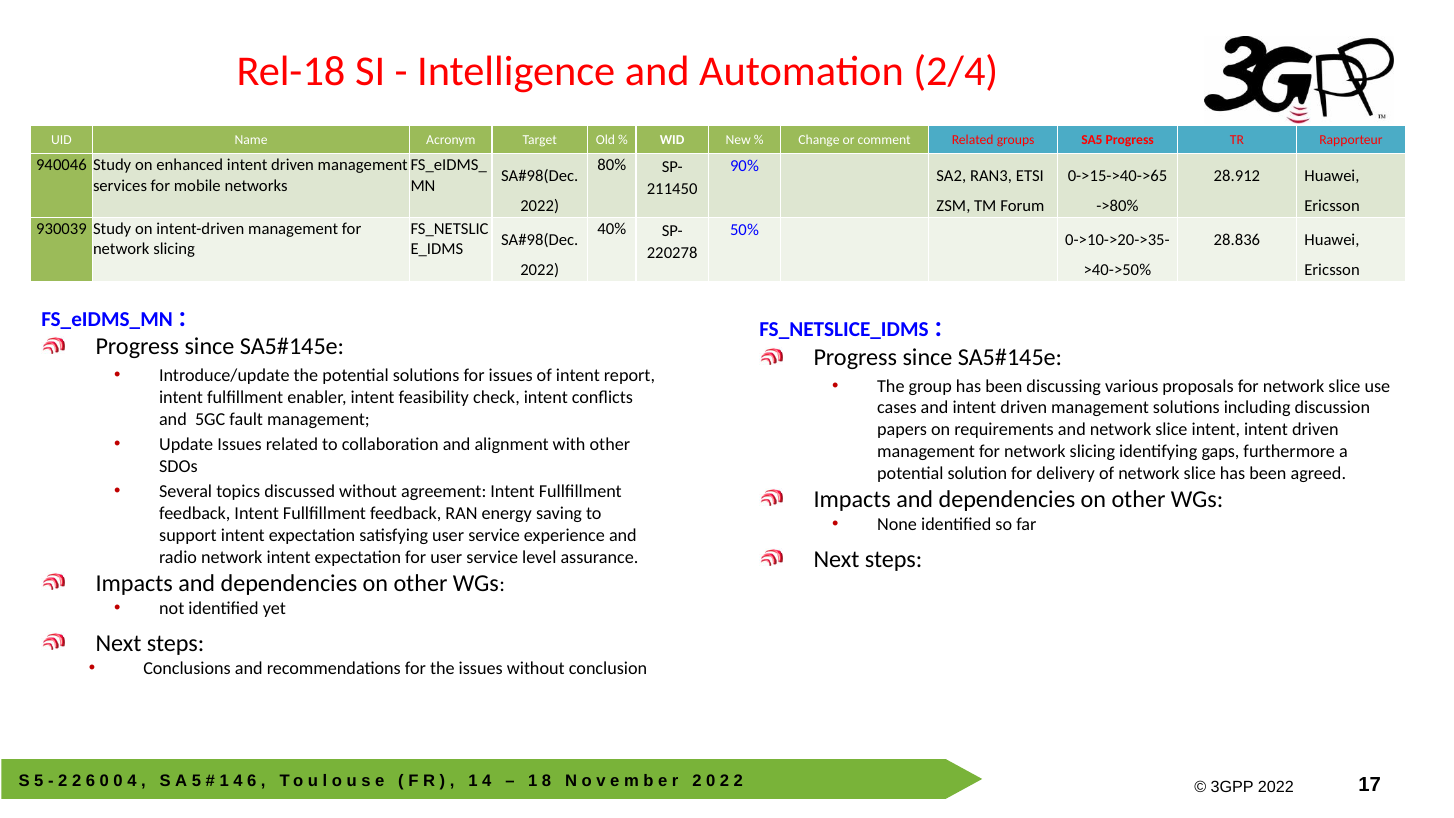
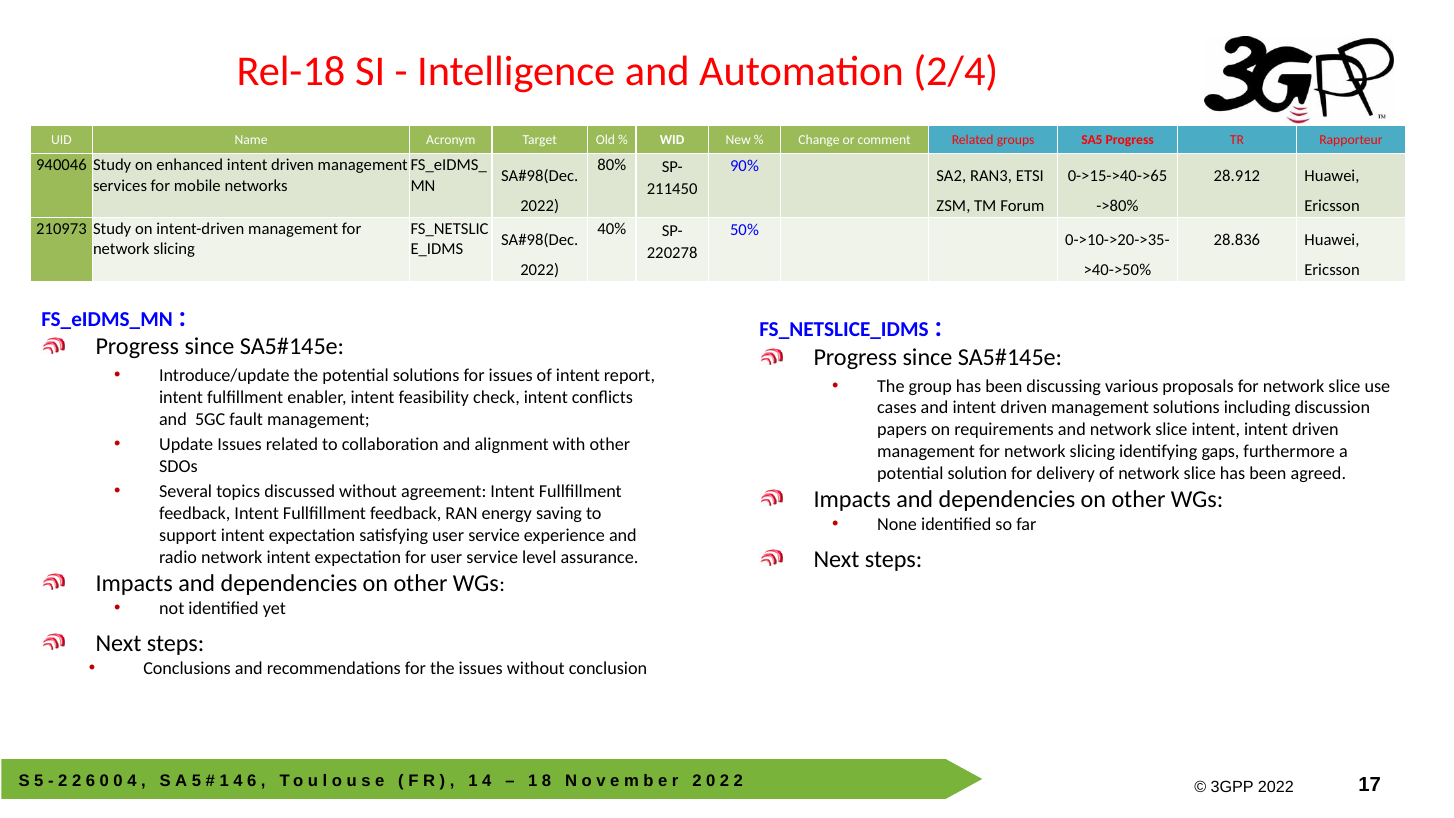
930039: 930039 -> 210973
